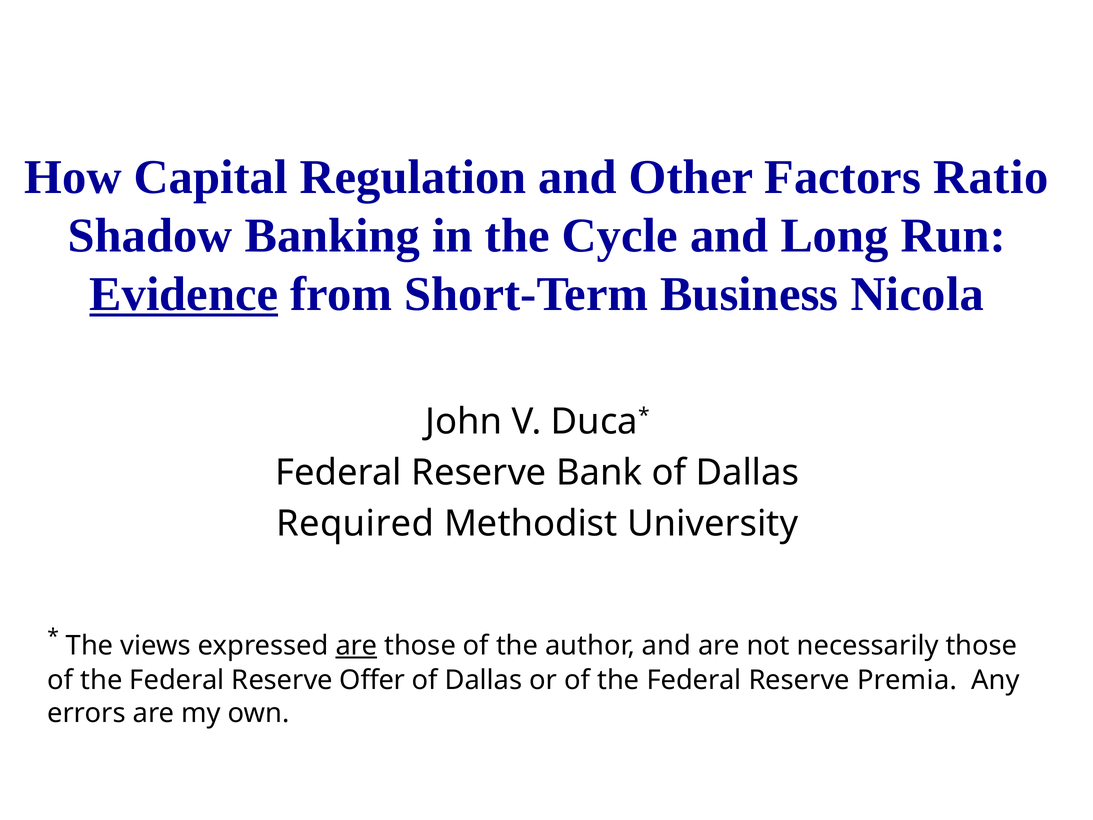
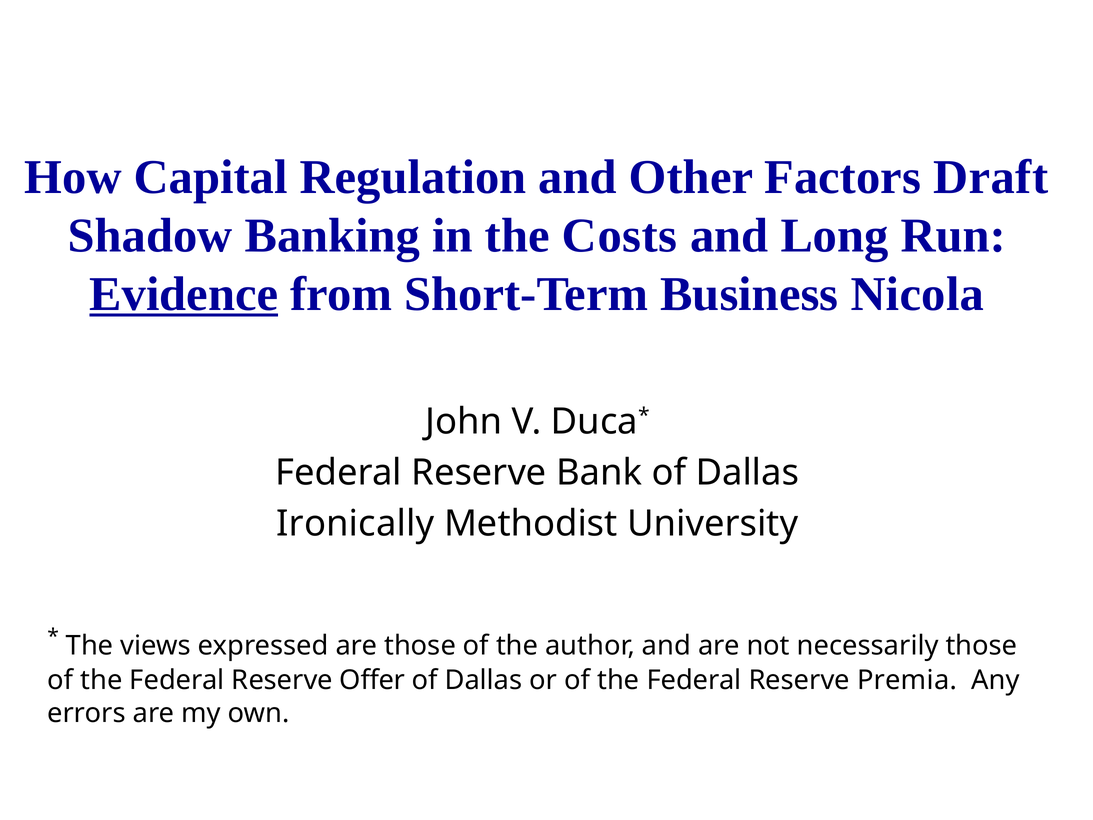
Ratio: Ratio -> Draft
Cycle: Cycle -> Costs
Required: Required -> Ironically
are at (356, 646) underline: present -> none
